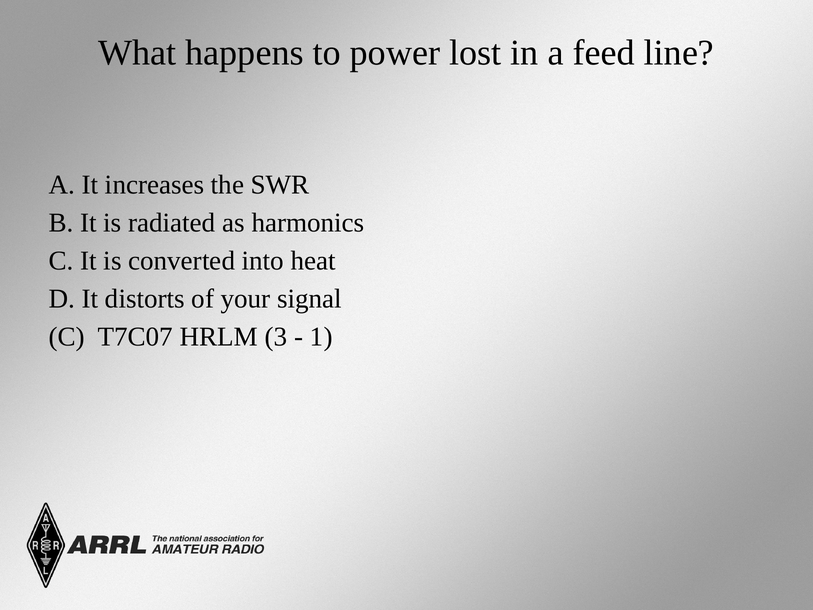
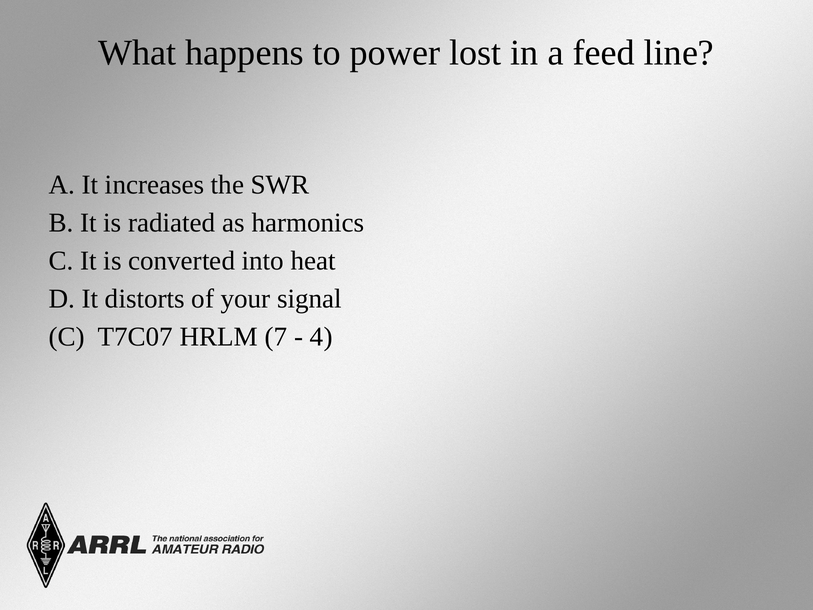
3: 3 -> 7
1: 1 -> 4
